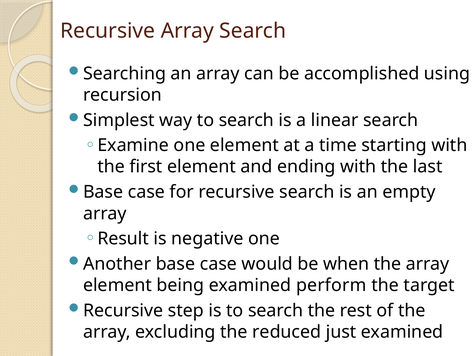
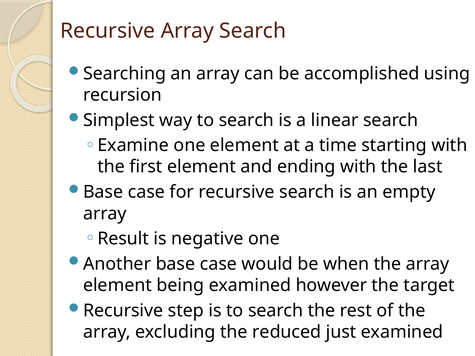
perform: perform -> however
